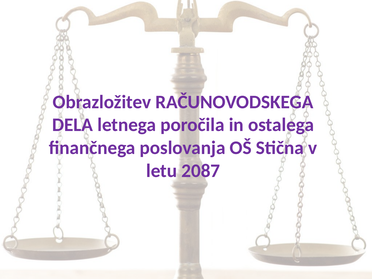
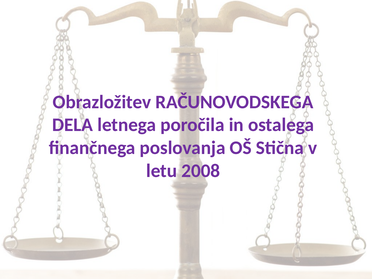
2087: 2087 -> 2008
